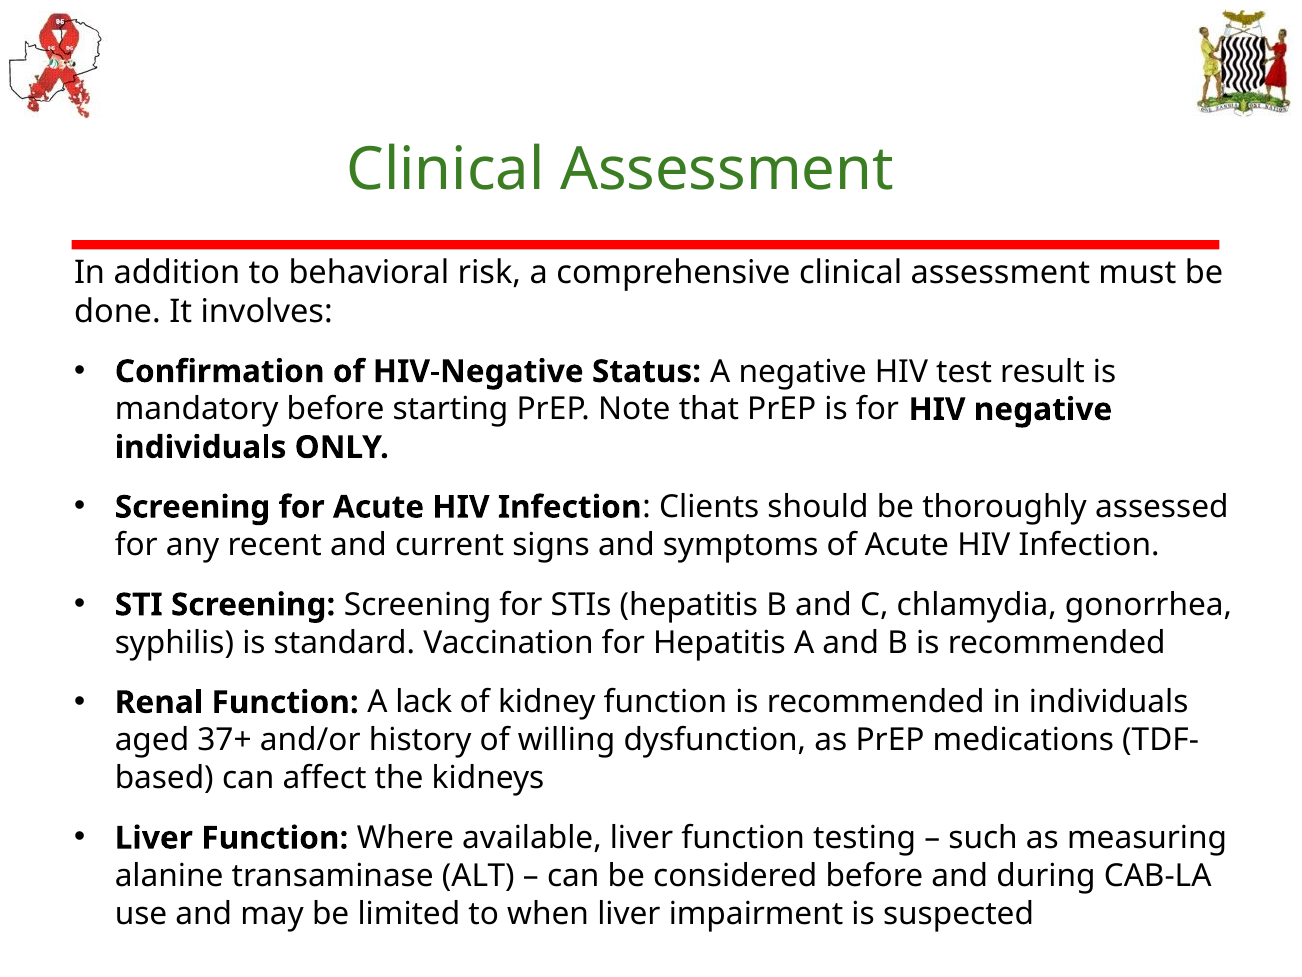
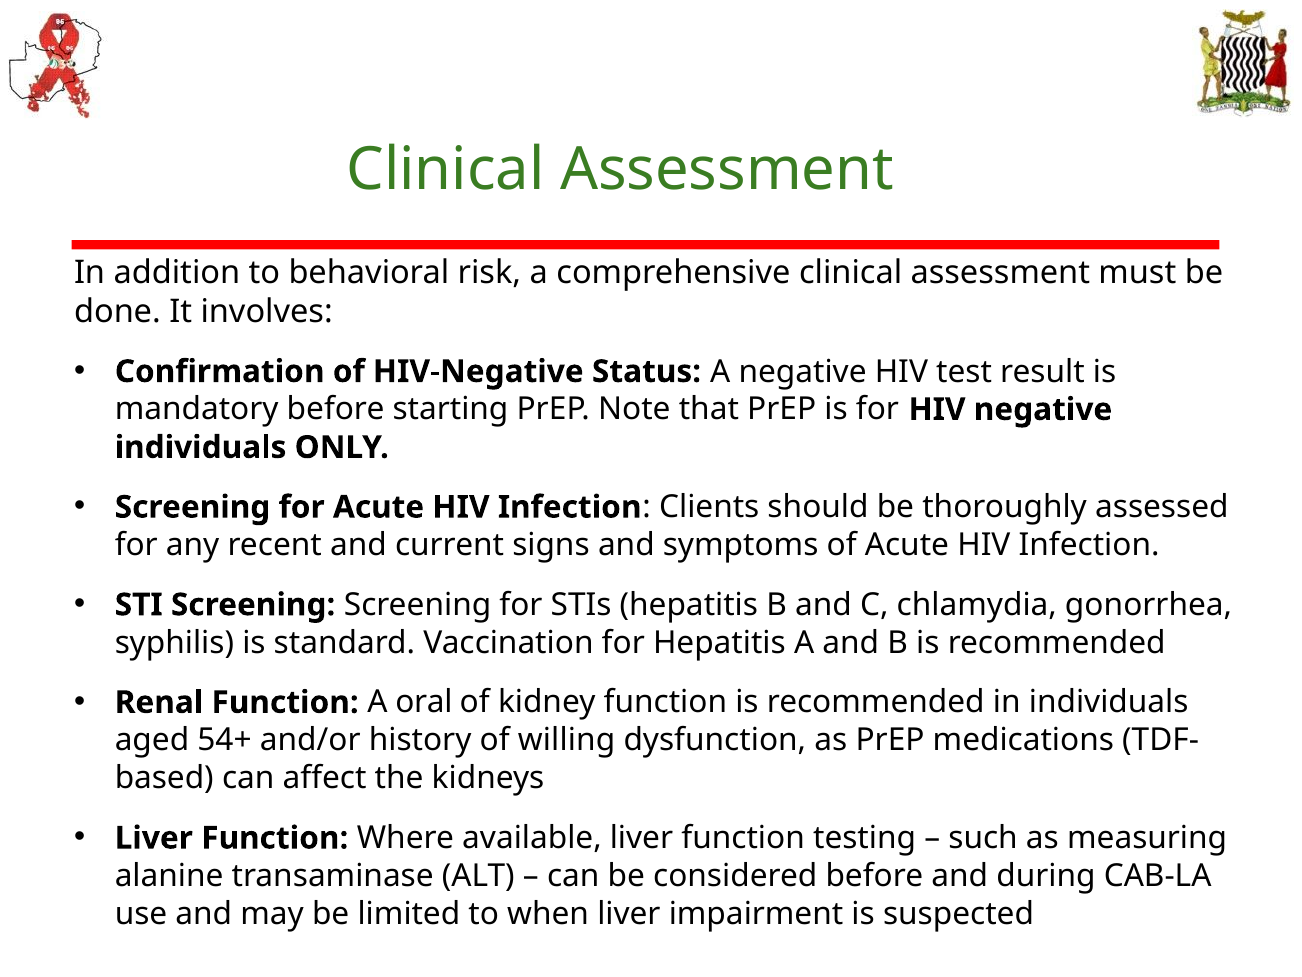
lack: lack -> oral
37+: 37+ -> 54+
